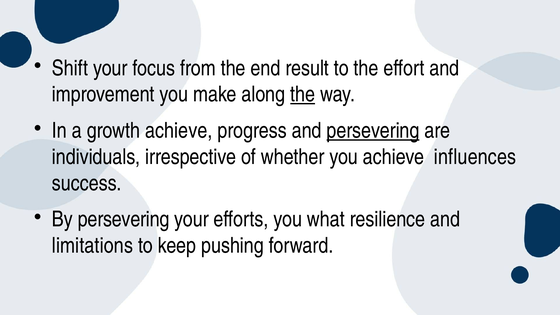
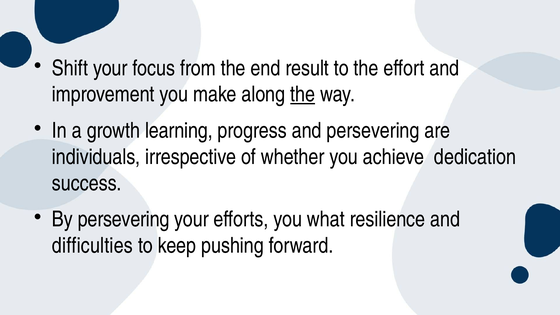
growth achieve: achieve -> learning
persevering at (373, 131) underline: present -> none
influences: influences -> dedication
limitations: limitations -> difficulties
